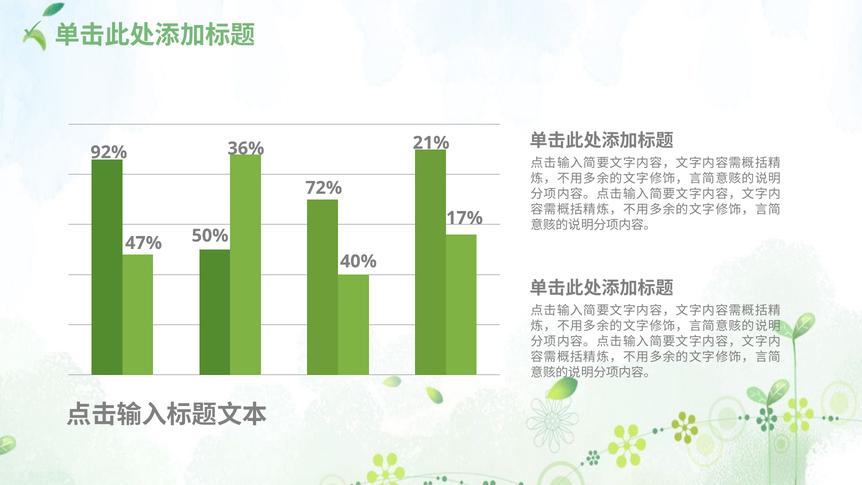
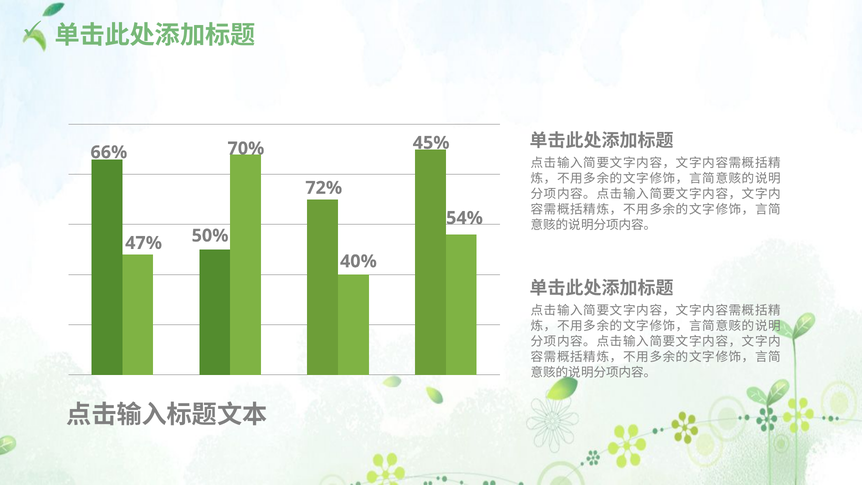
21%: 21% -> 45%
36%: 36% -> 70%
92%: 92% -> 66%
17%: 17% -> 54%
